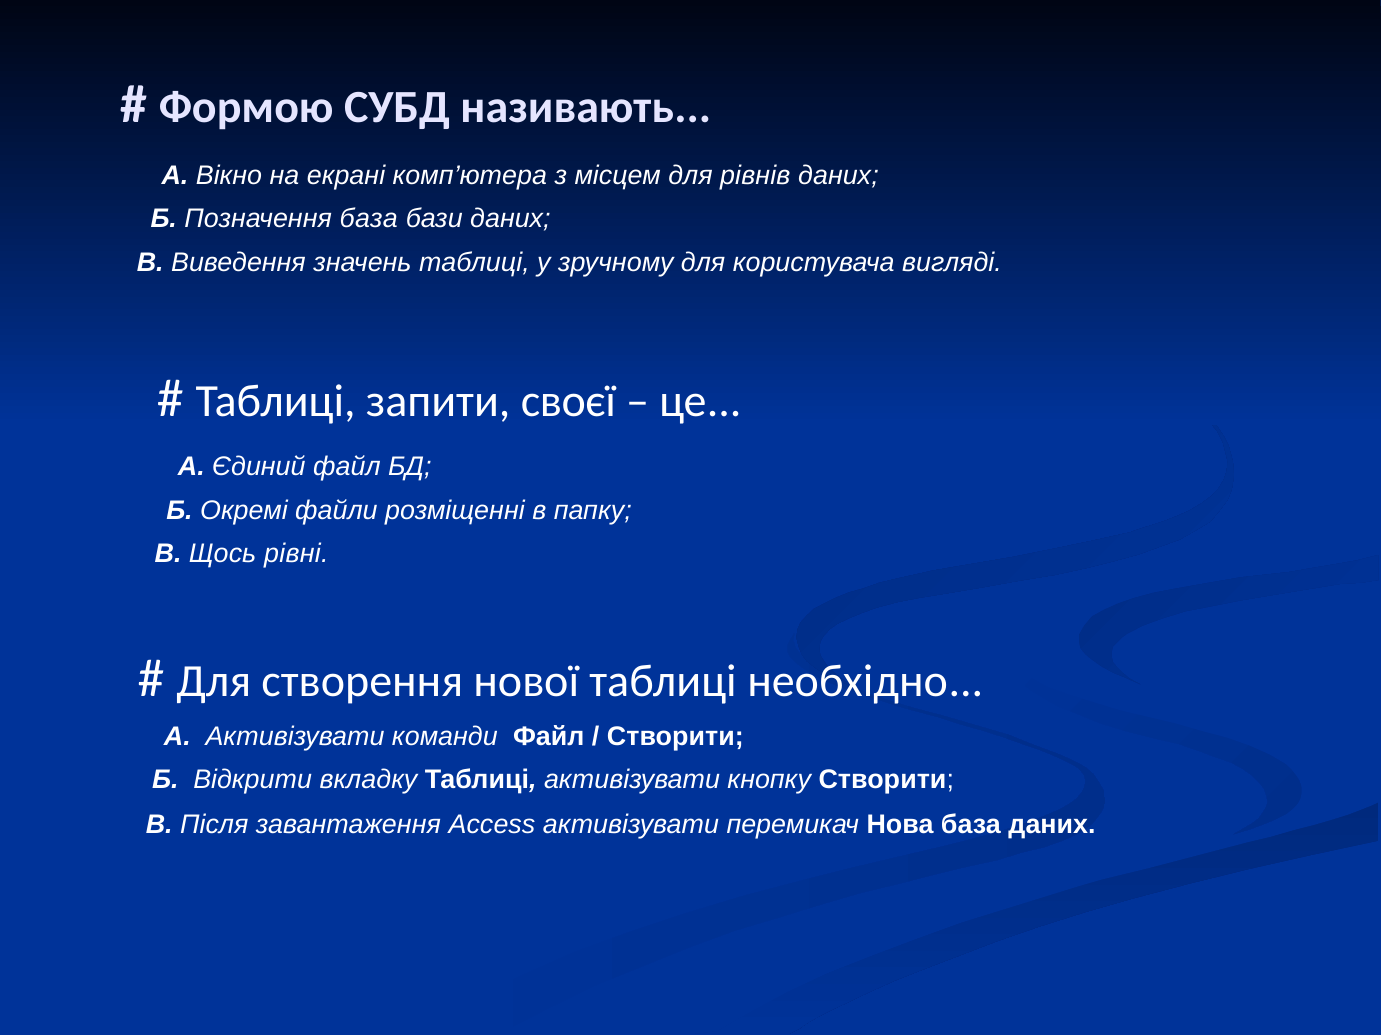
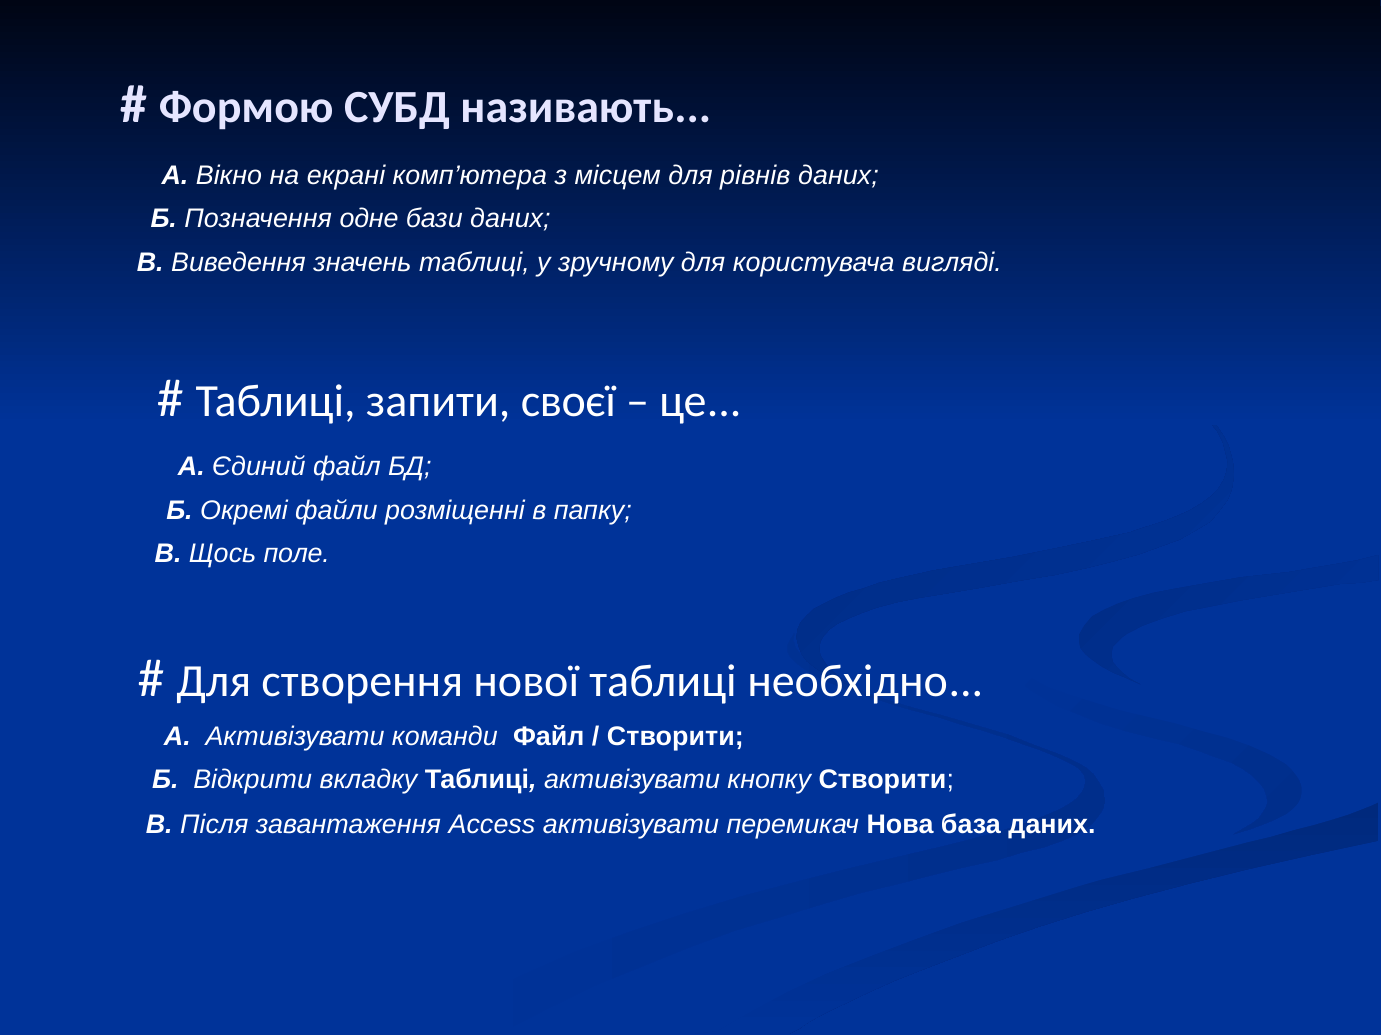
Позначення база: база -> одне
рівні: рівні -> поле
